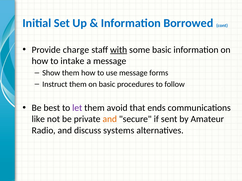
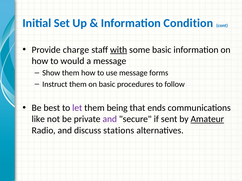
Borrowed: Borrowed -> Condition
intake: intake -> would
avoid: avoid -> being
and at (110, 119) colour: orange -> purple
Amateur underline: none -> present
systems: systems -> stations
